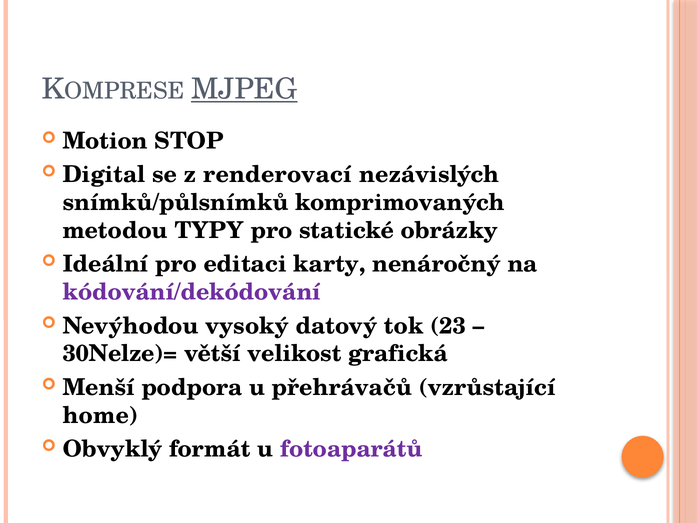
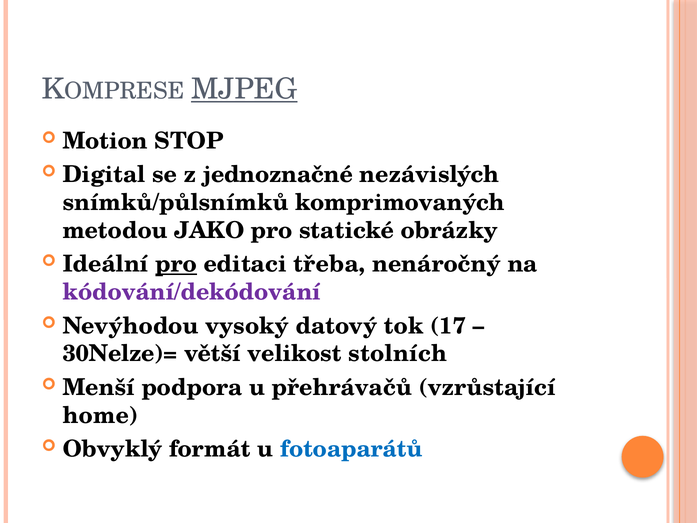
renderovací: renderovací -> jednoznačné
TYPY: TYPY -> JAKO
pro at (176, 264) underline: none -> present
karty: karty -> třeba
23: 23 -> 17
grafická: grafická -> stolních
fotoaparátů colour: purple -> blue
